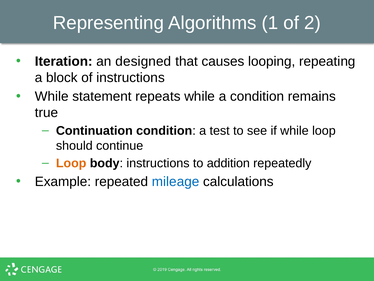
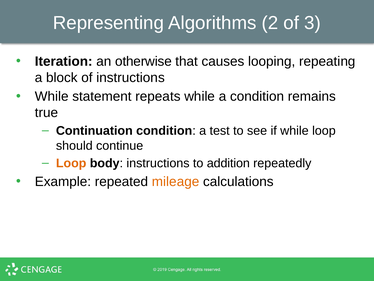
1: 1 -> 2
2: 2 -> 3
designed: designed -> otherwise
mileage colour: blue -> orange
